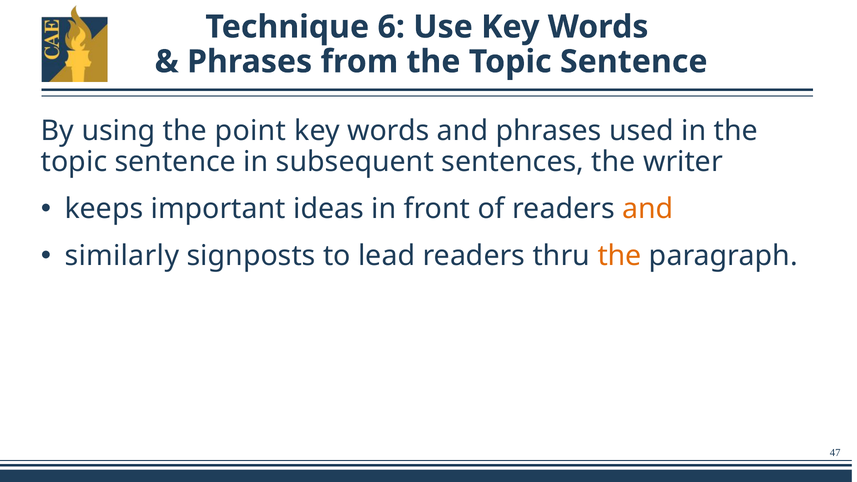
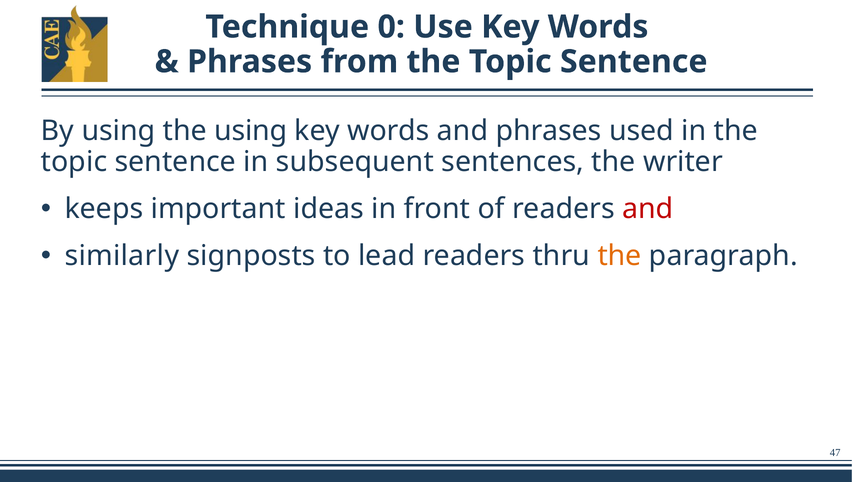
6: 6 -> 0
the point: point -> using
and at (648, 209) colour: orange -> red
